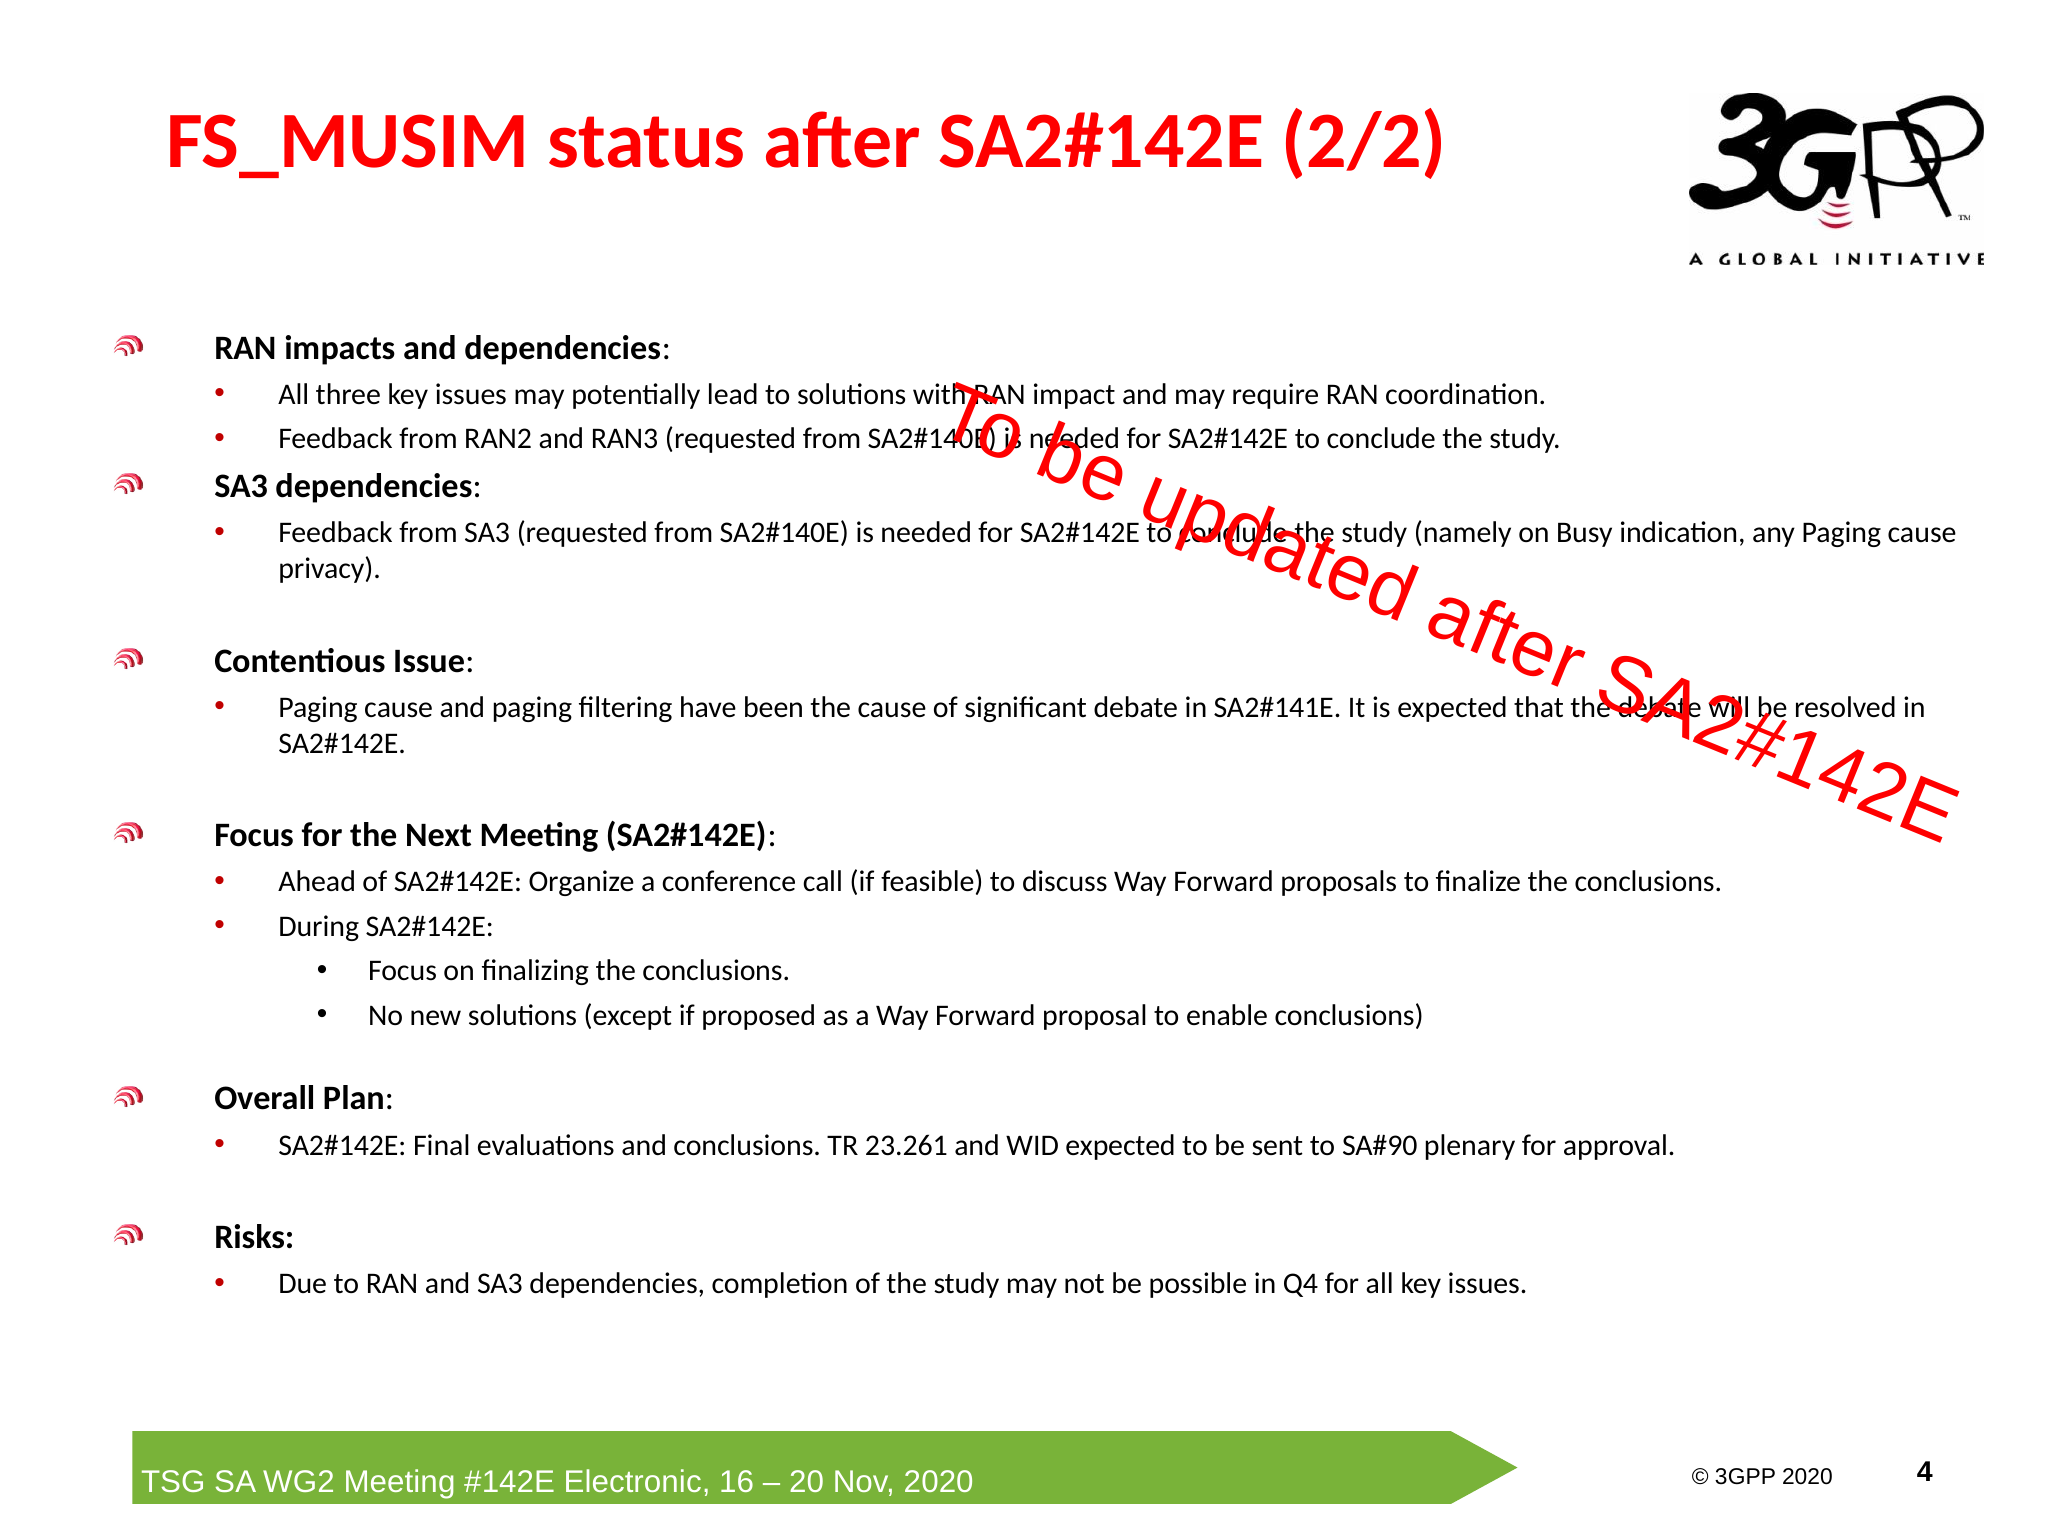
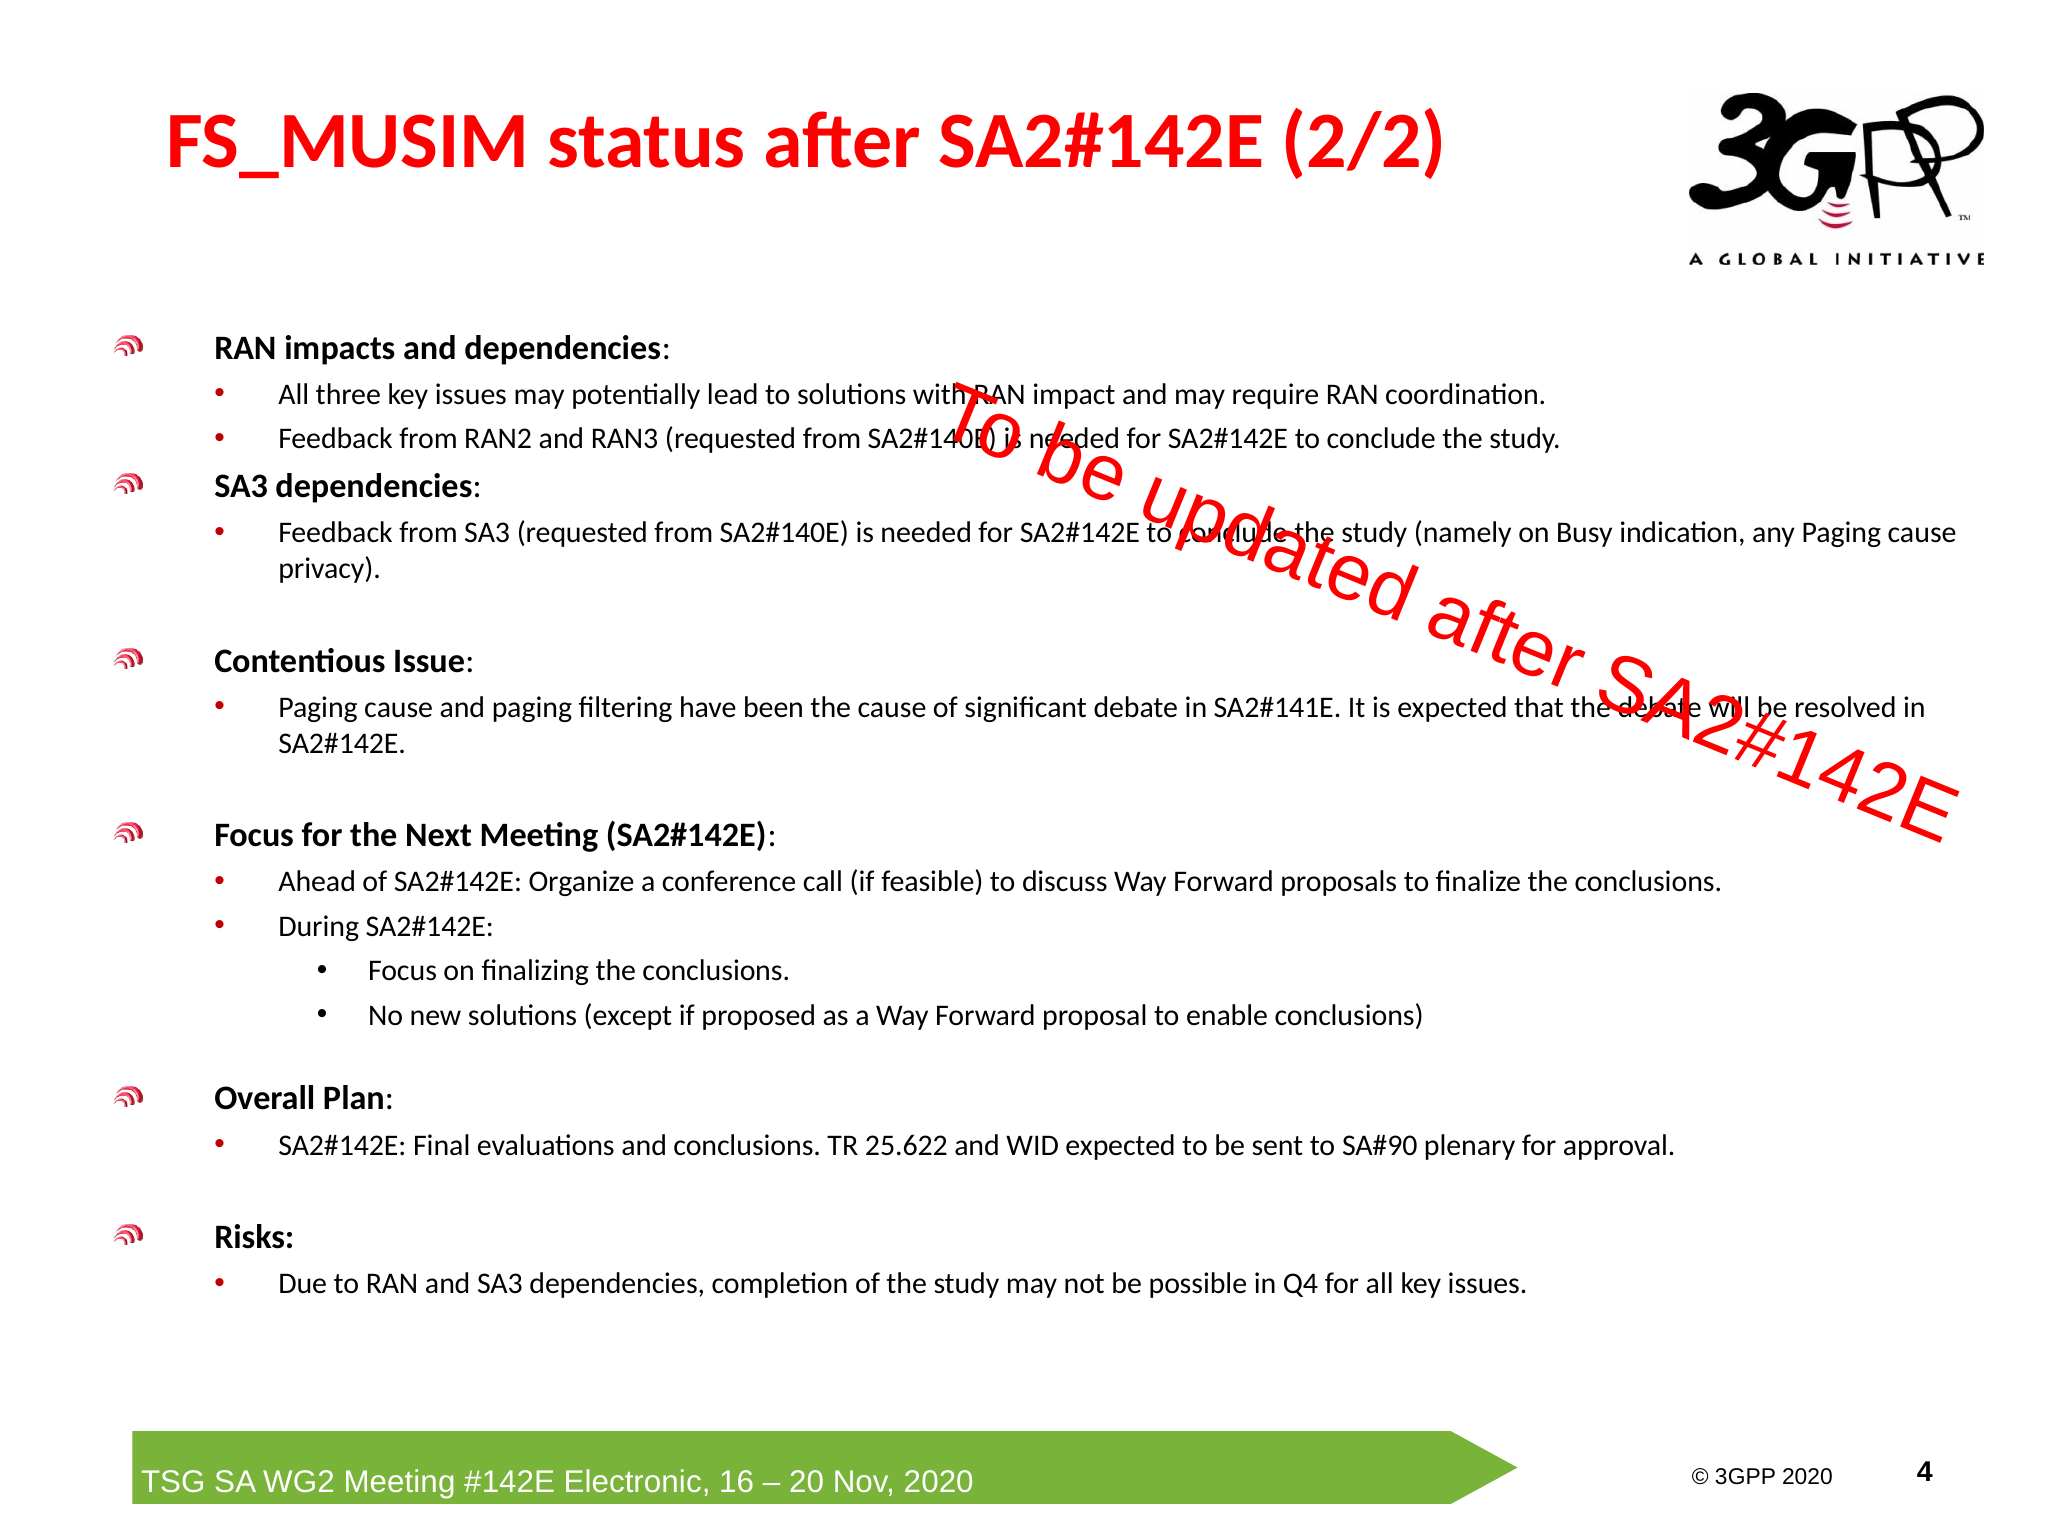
23.261: 23.261 -> 25.622
